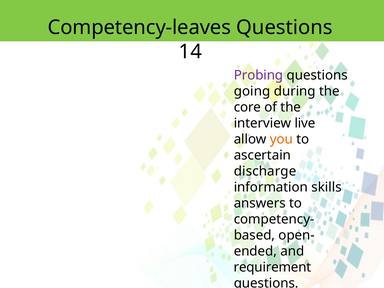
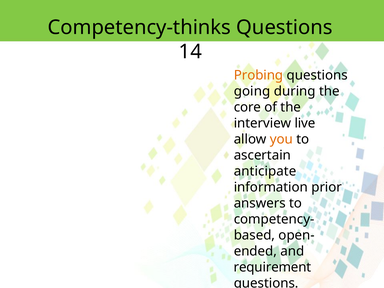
Competency-leaves: Competency-leaves -> Competency-thinks
Probing colour: purple -> orange
discharge: discharge -> anticipate
skills: skills -> prior
